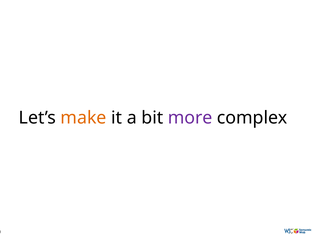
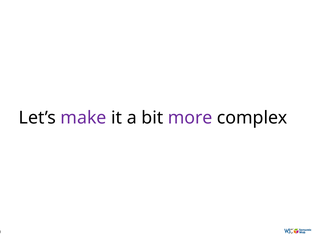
make colour: orange -> purple
